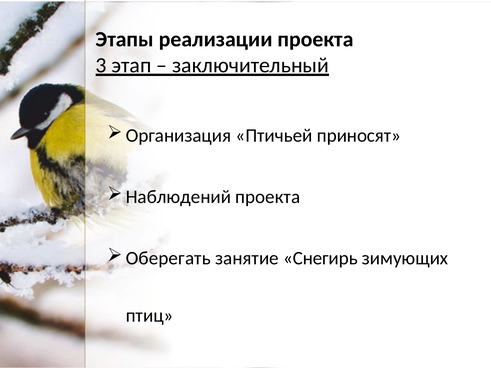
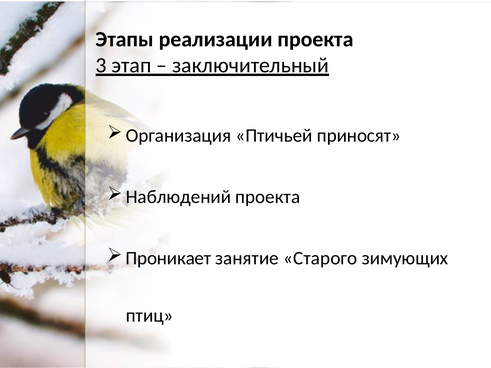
Оберегать: Оберегать -> Проникает
Снегирь: Снегирь -> Старого
